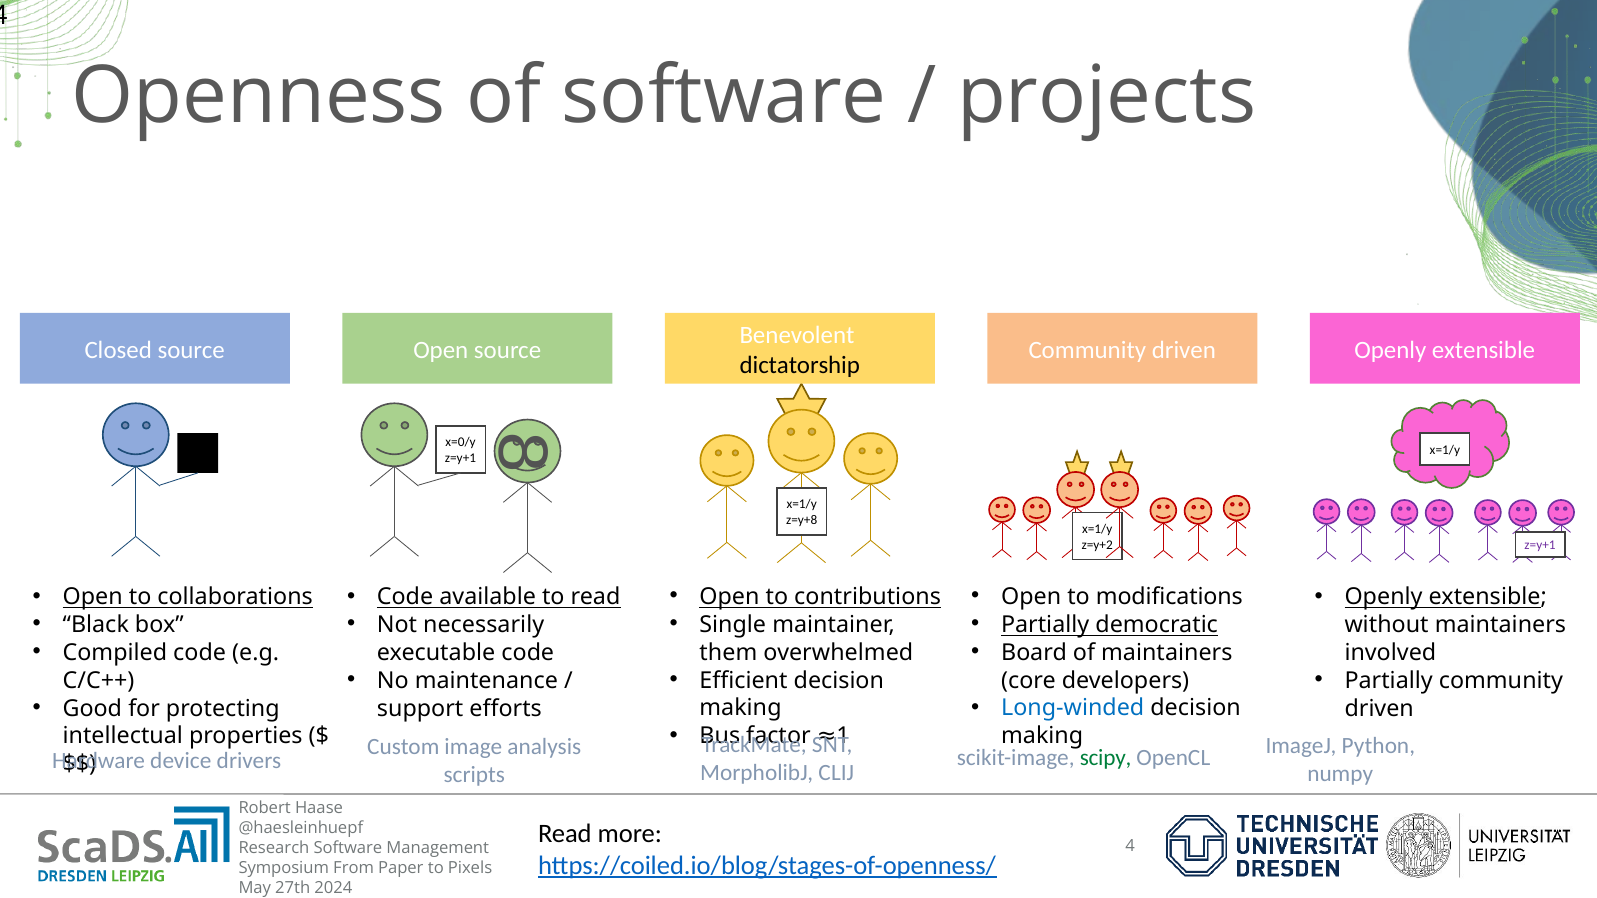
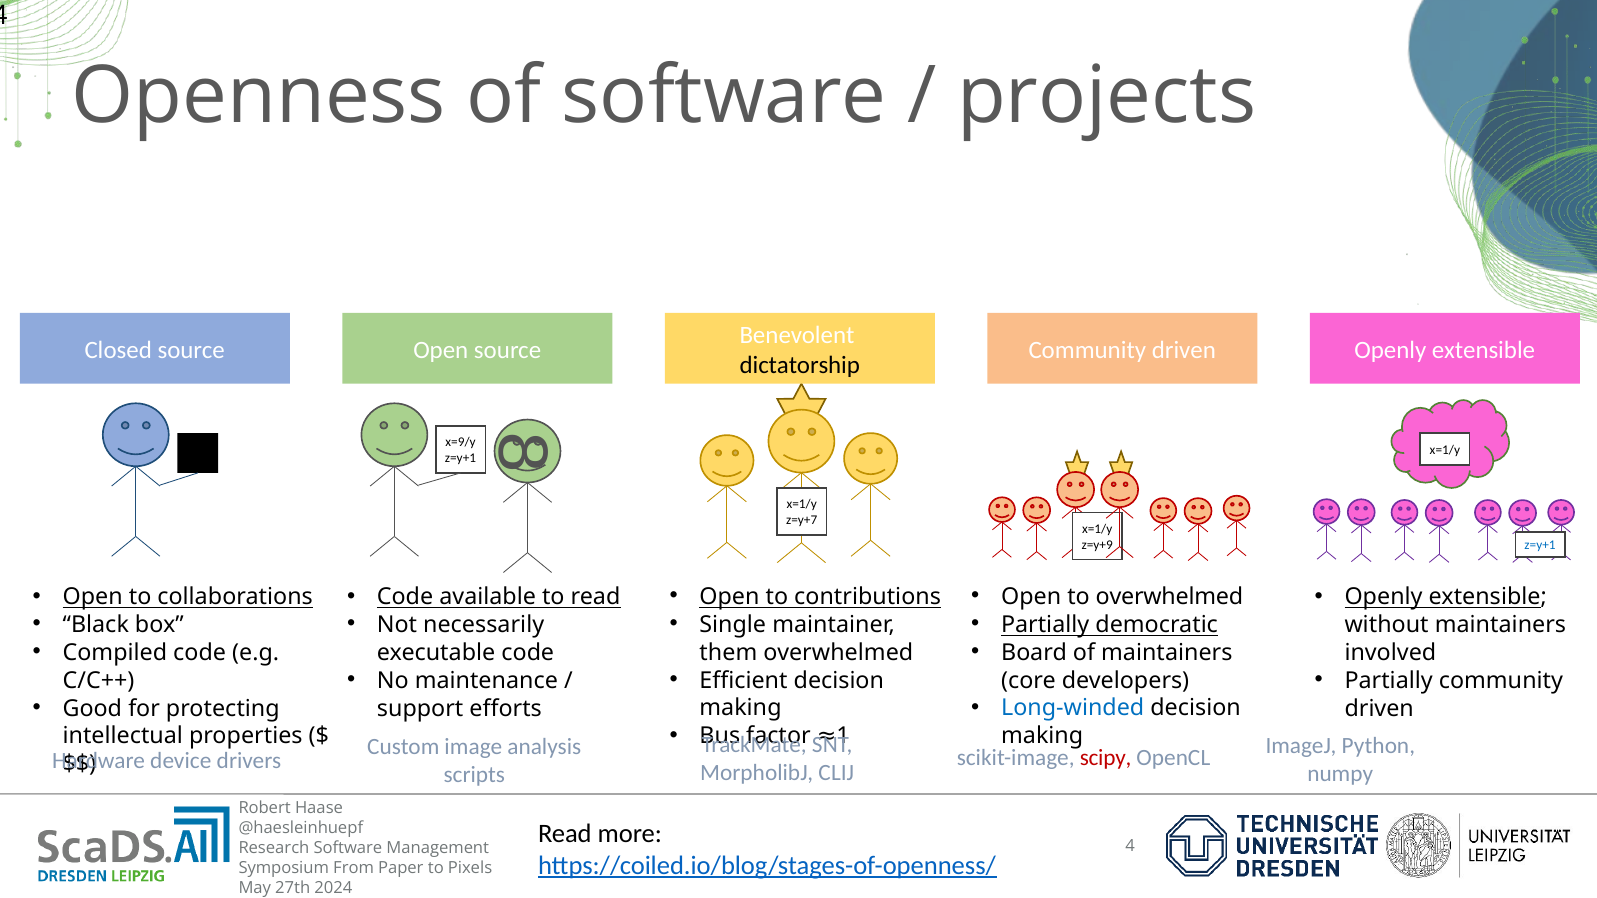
x=0/y: x=0/y -> x=9/y
z=y+8: z=y+8 -> z=y+7
z=y+2: z=y+2 -> z=y+9
z=y+1 at (1540, 546) colour: purple -> blue
to modifications: modifications -> overwhelmed
scipy colour: green -> red
